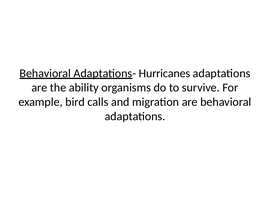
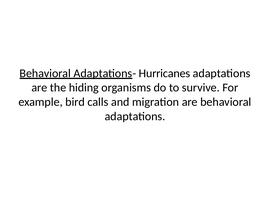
ability: ability -> hiding
